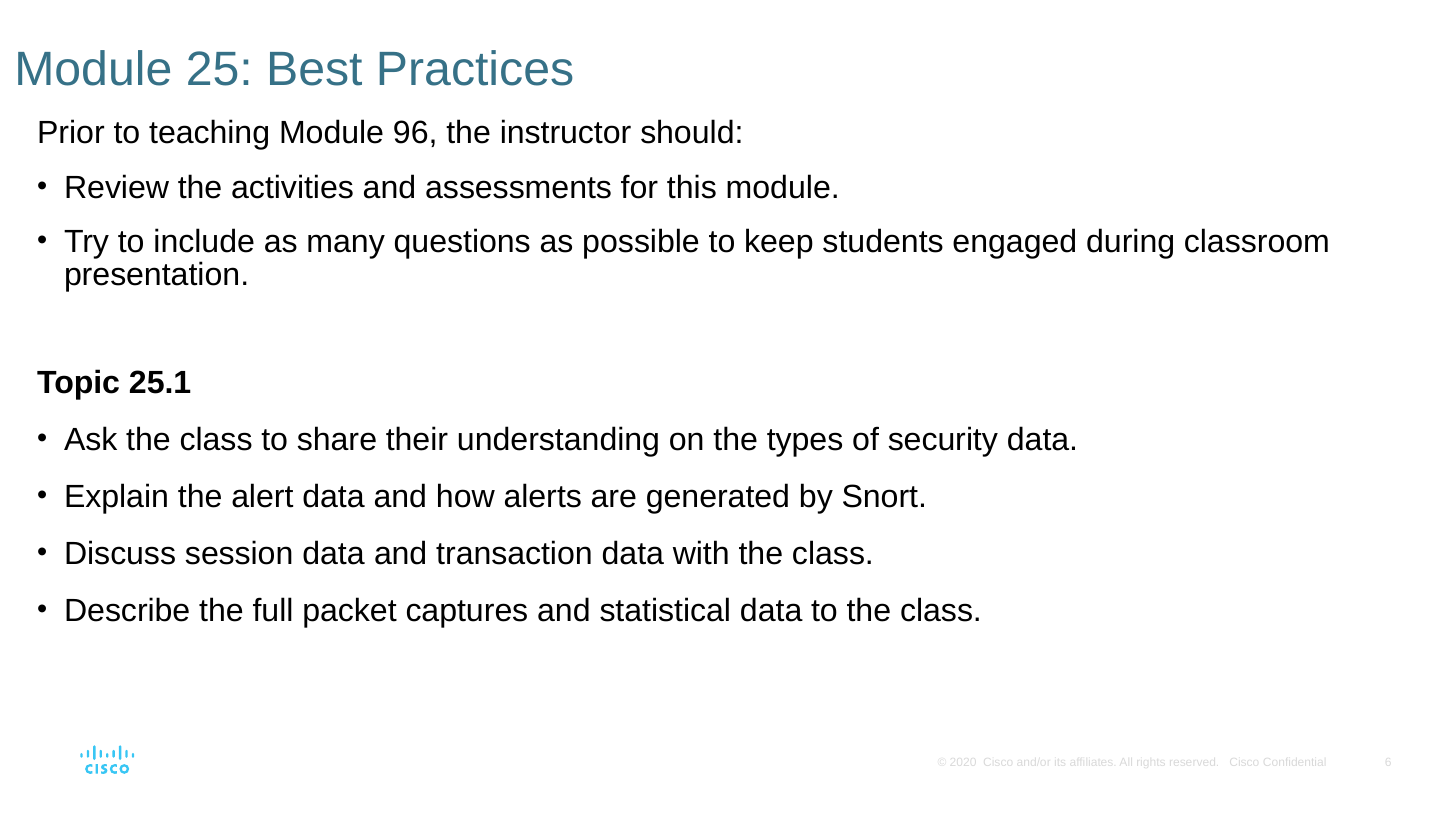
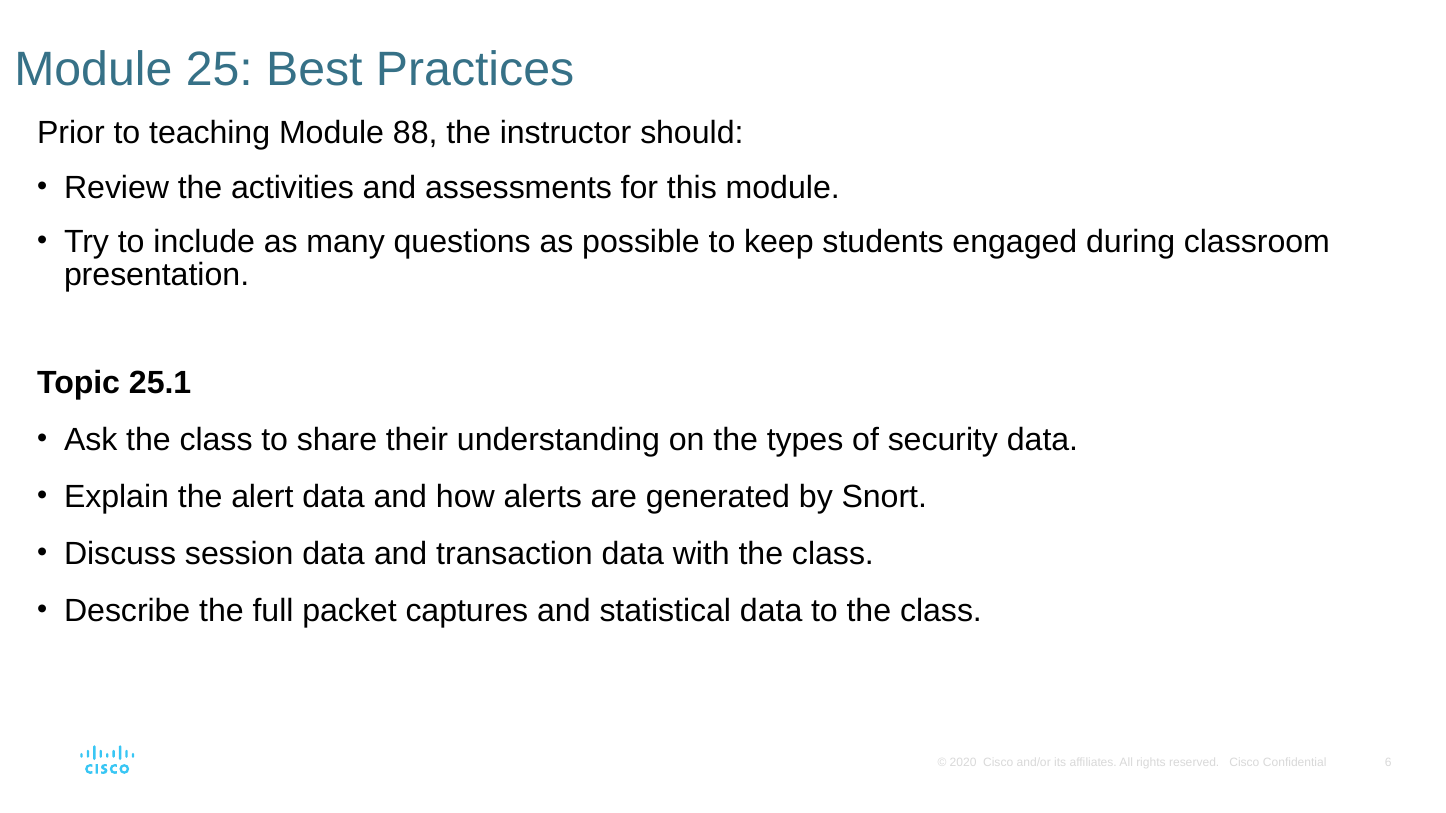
96: 96 -> 88
